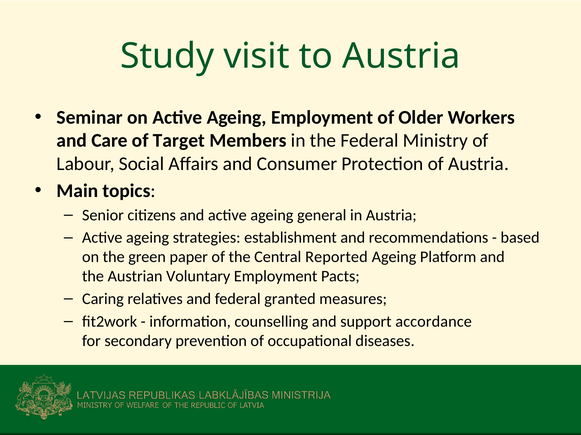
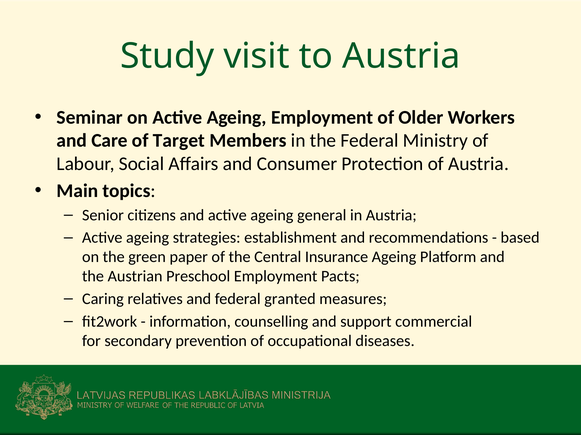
Reported: Reported -> Insurance
Voluntary: Voluntary -> Preschool
accordance: accordance -> commercial
